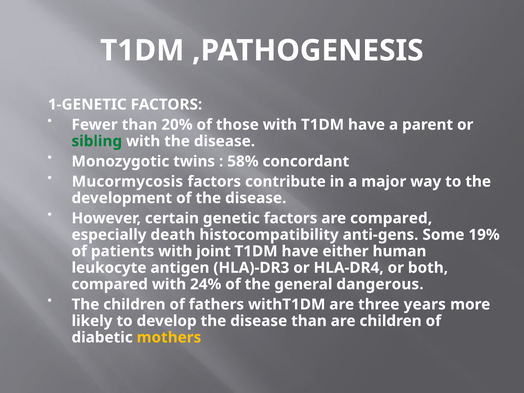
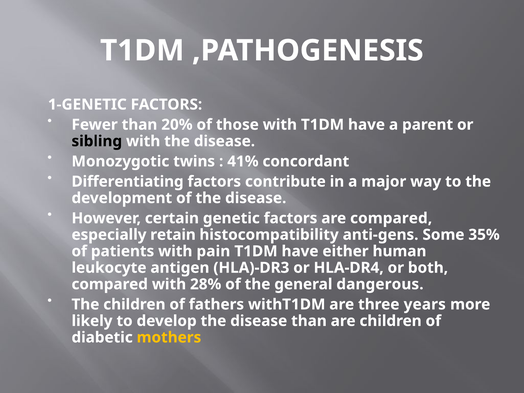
sibling colour: green -> black
58%: 58% -> 41%
Mucormycosis: Mucormycosis -> Differentiating
death: death -> retain
19%: 19% -> 35%
joint: joint -> pain
24%: 24% -> 28%
